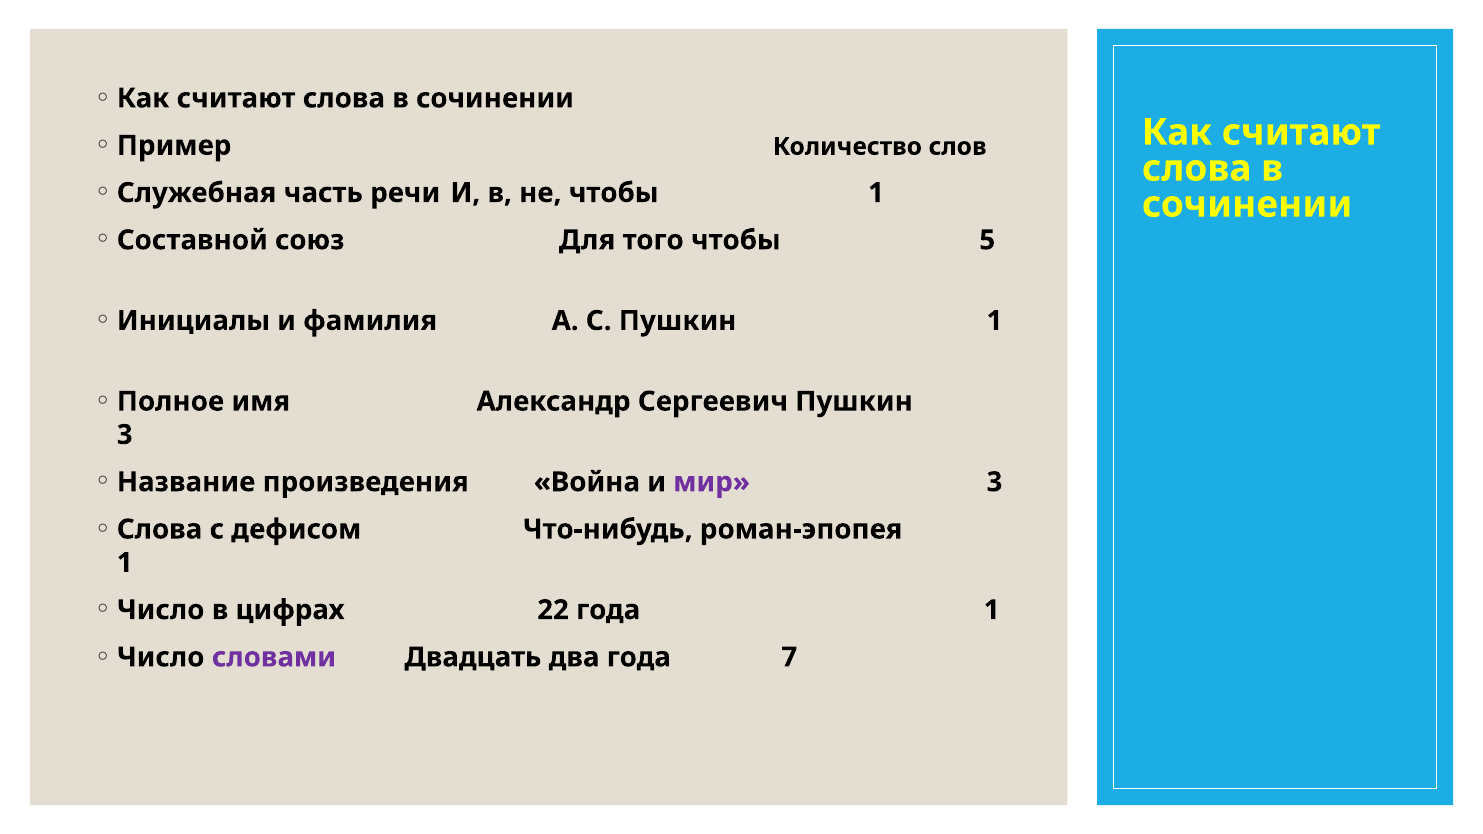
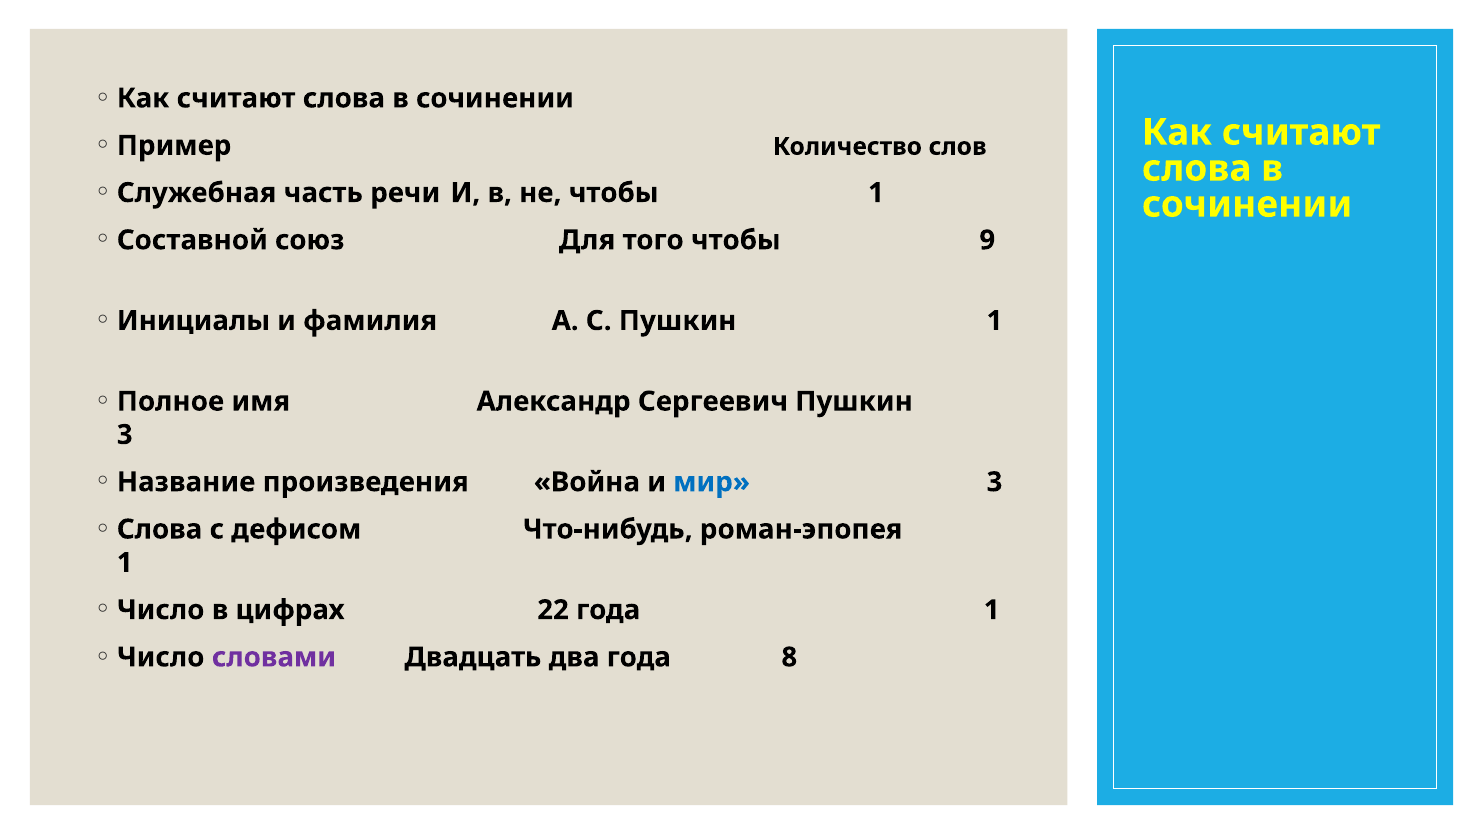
5: 5 -> 9
мир colour: purple -> blue
7: 7 -> 8
